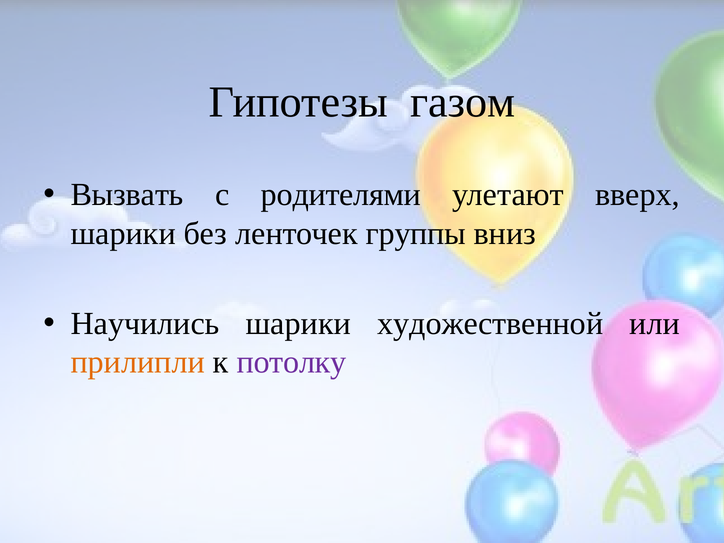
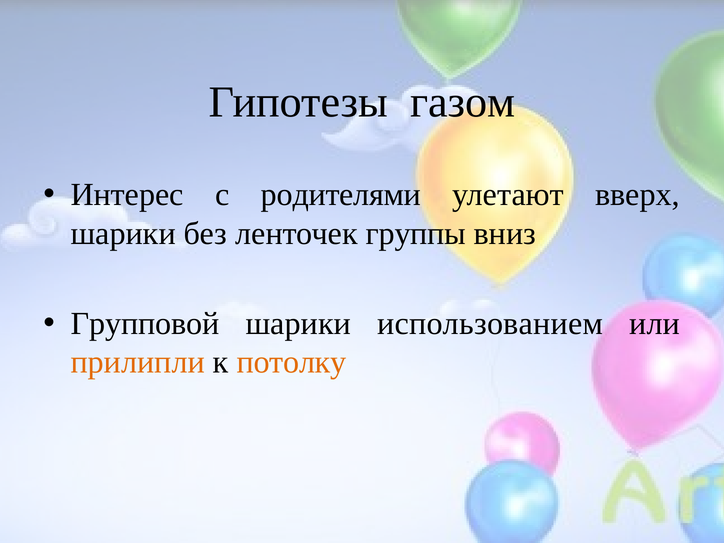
Вызвать: Вызвать -> Интерес
Научились: Научились -> Групповой
художественной: художественной -> использованием
потолку colour: purple -> orange
